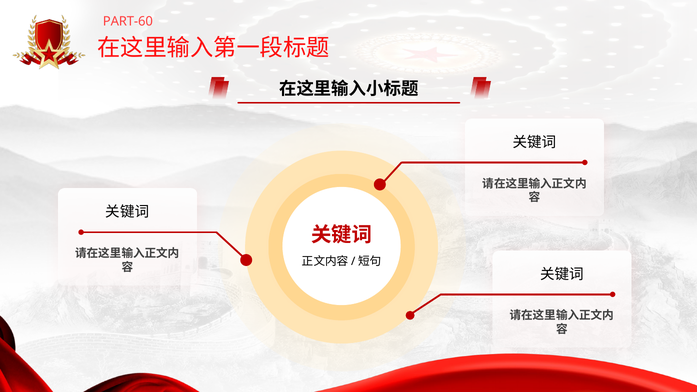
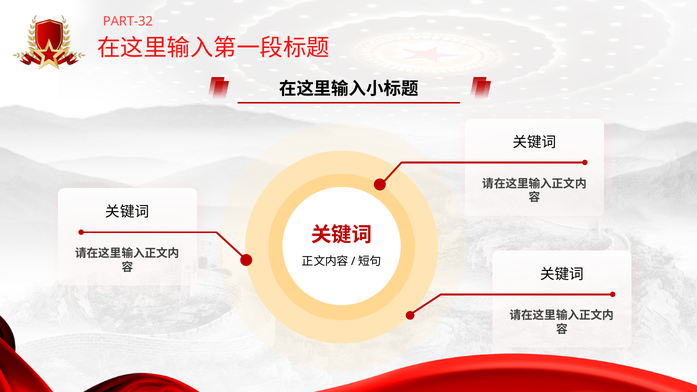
PART-60: PART-60 -> PART-32
